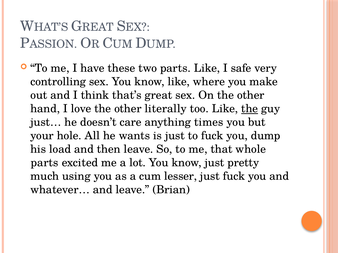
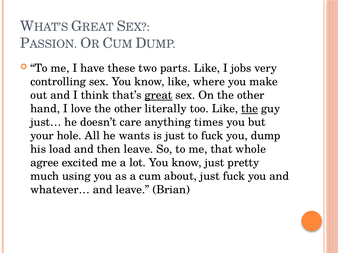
safe: safe -> jobs
great underline: none -> present
parts at (44, 163): parts -> agree
lesser: lesser -> about
